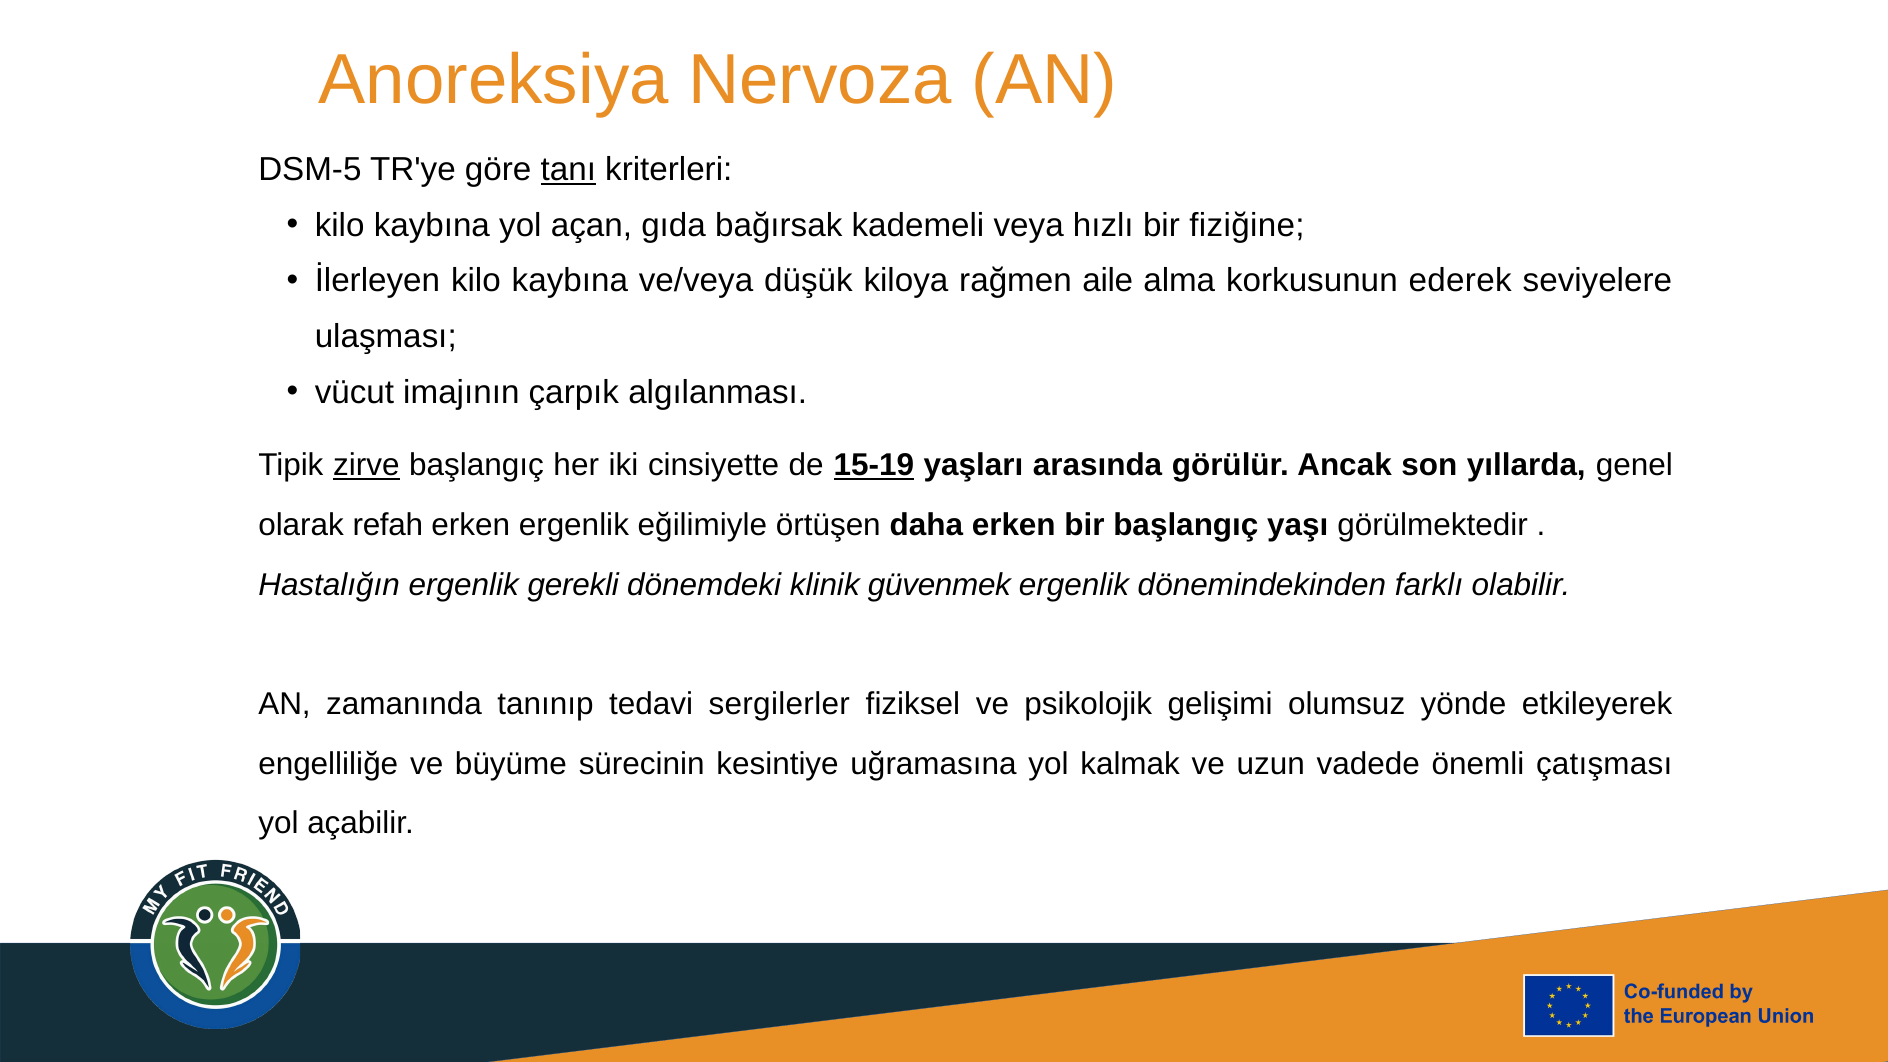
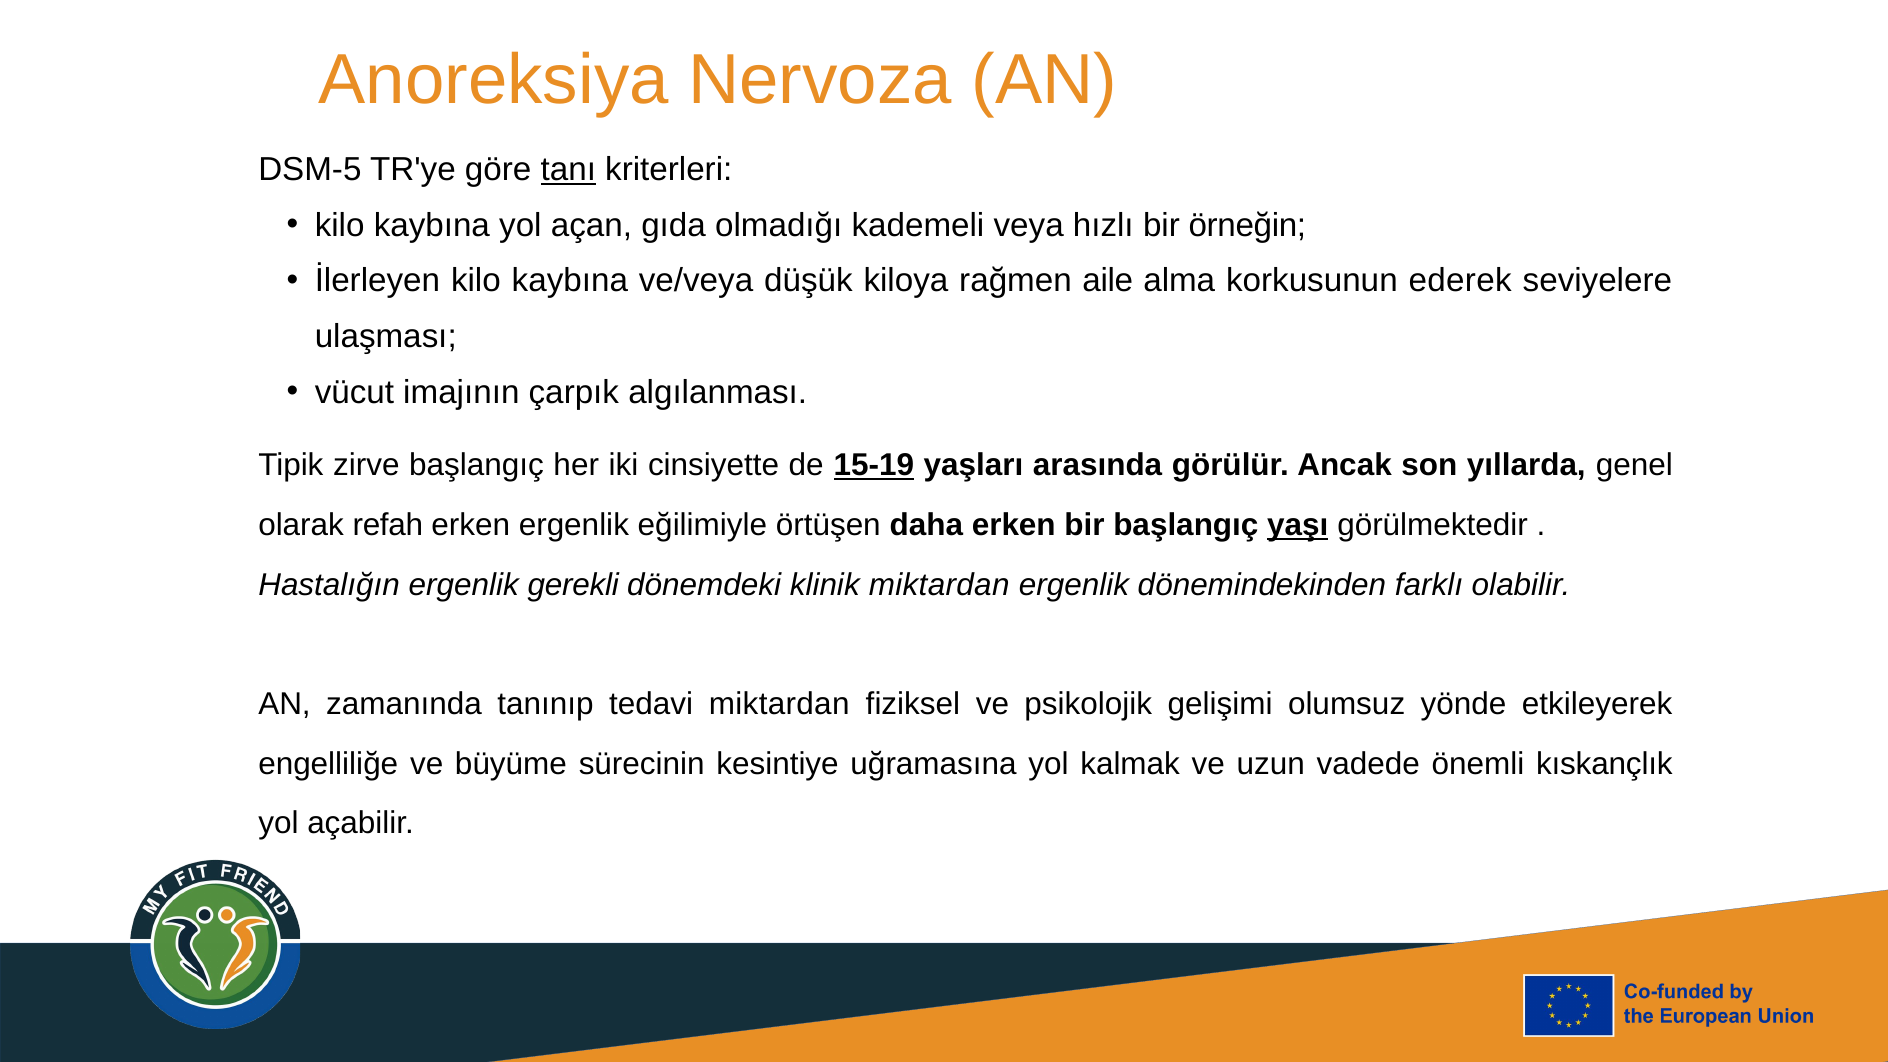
bağırsak: bağırsak -> olmadığı
fiziğine: fiziğine -> örneğin
zirve underline: present -> none
yaşı underline: none -> present
klinik güvenmek: güvenmek -> miktardan
tedavi sergilerler: sergilerler -> miktardan
çatışması: çatışması -> kıskançlık
